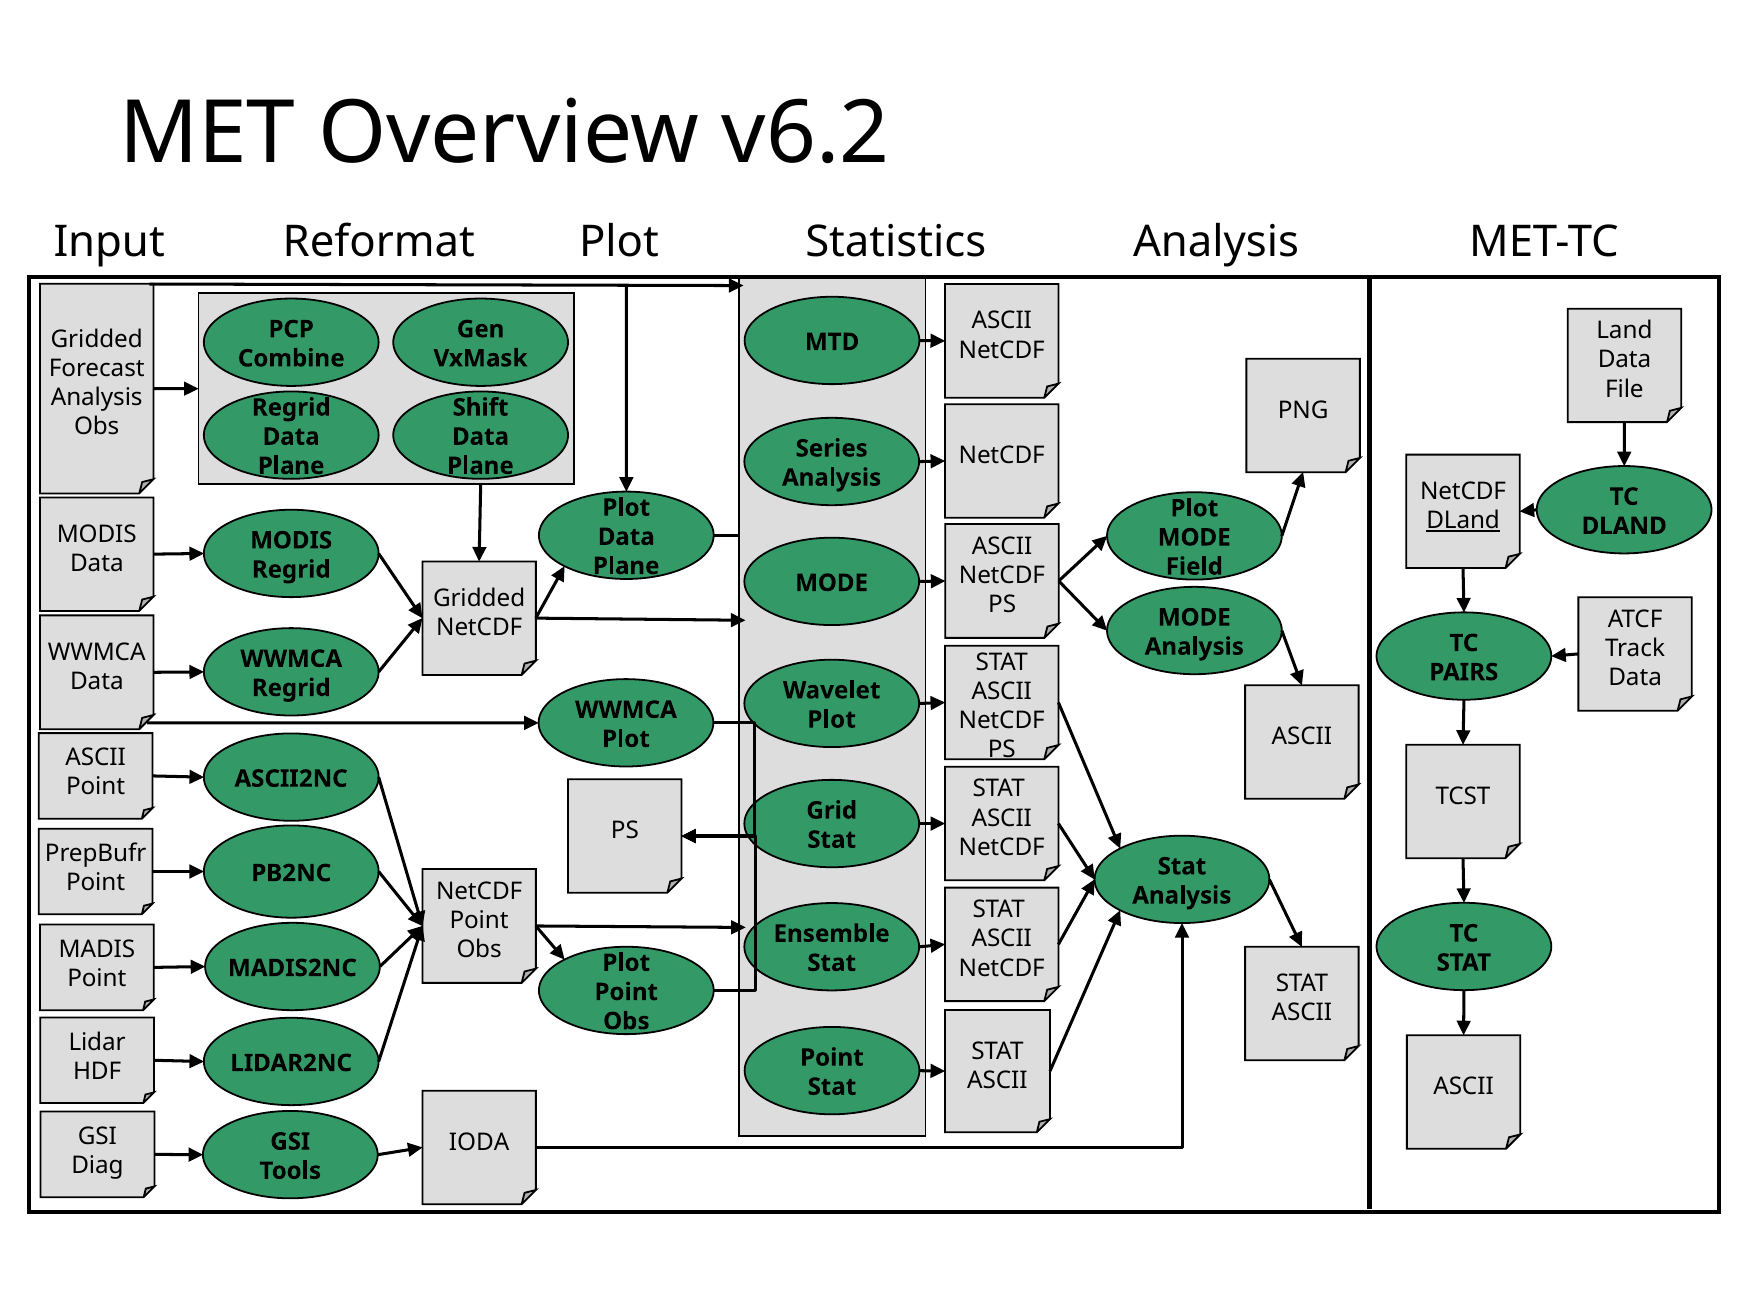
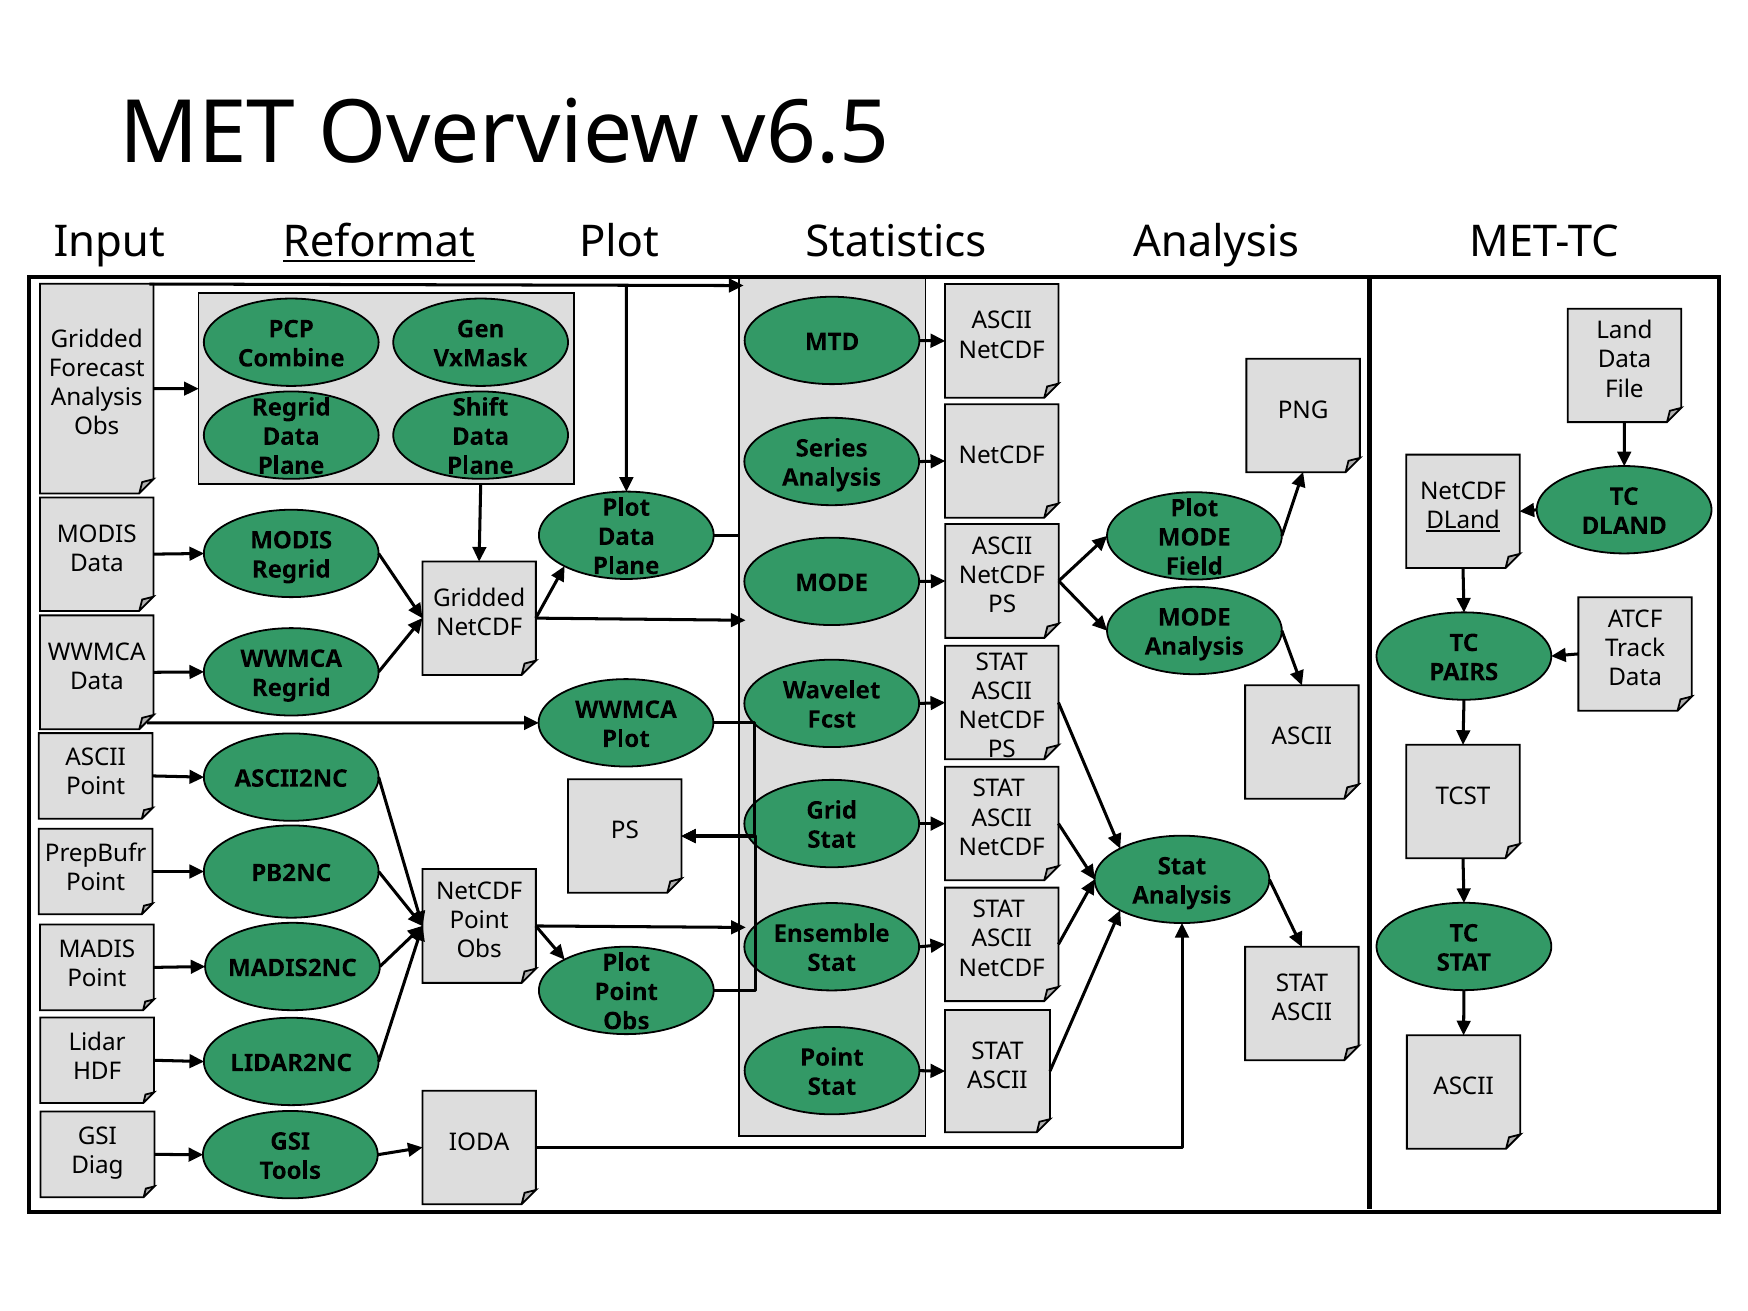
v6.2: v6.2 -> v6.5
Reformat underline: none -> present
Plot at (832, 720): Plot -> Fcst
